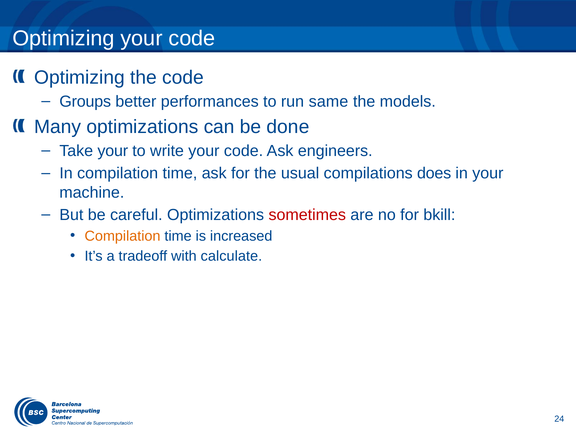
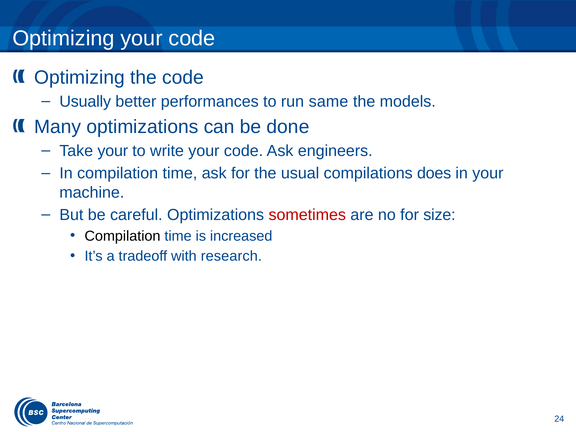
Groups: Groups -> Usually
bkill: bkill -> size
Compilation at (123, 236) colour: orange -> black
calculate: calculate -> research
